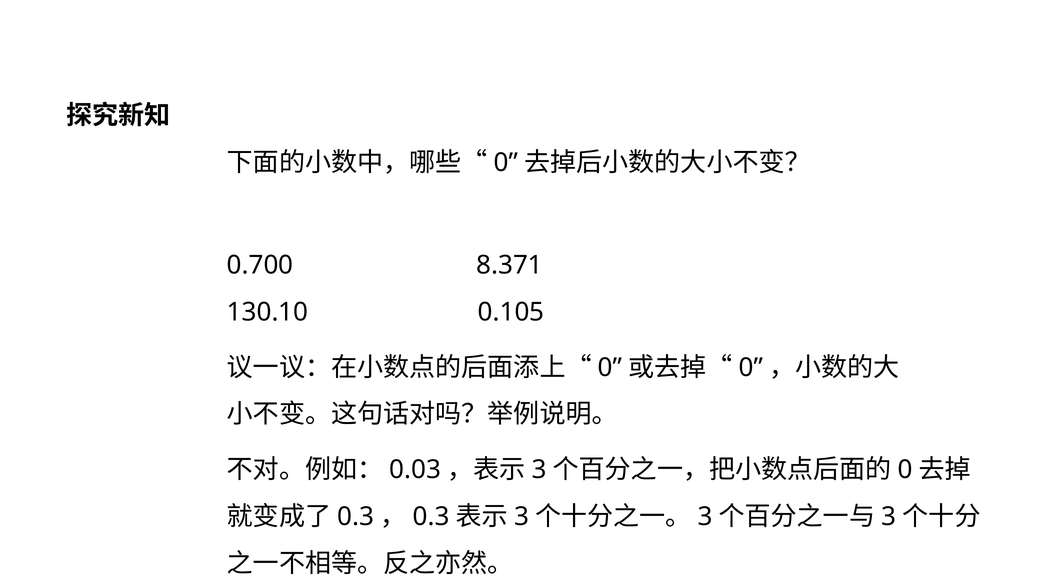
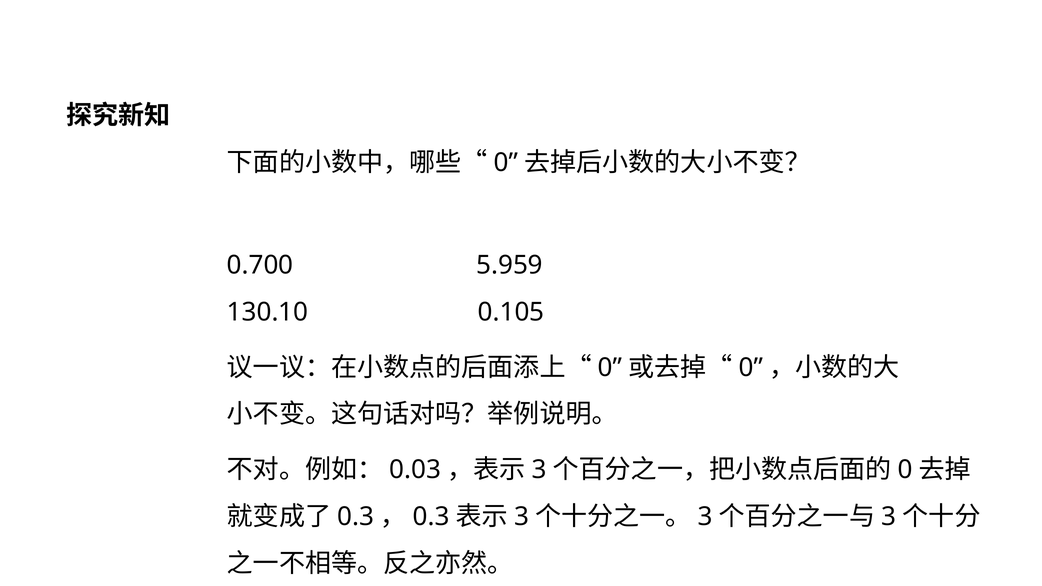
8.371: 8.371 -> 5.959
